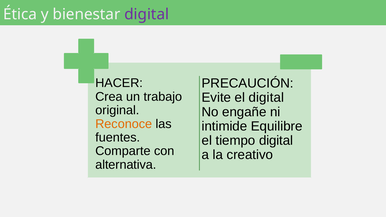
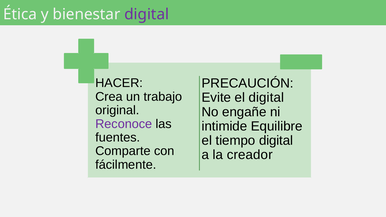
Reconoce colour: orange -> purple
creativo: creativo -> creador
alternativa: alternativa -> fácilmente
